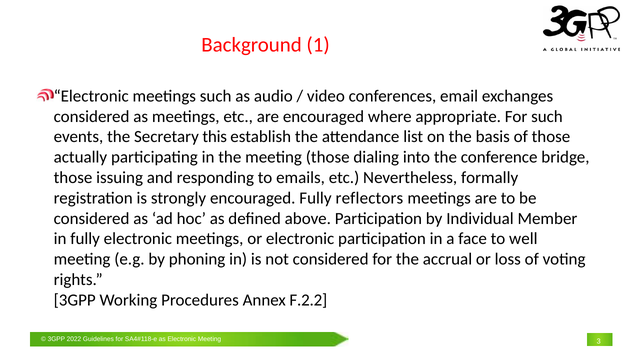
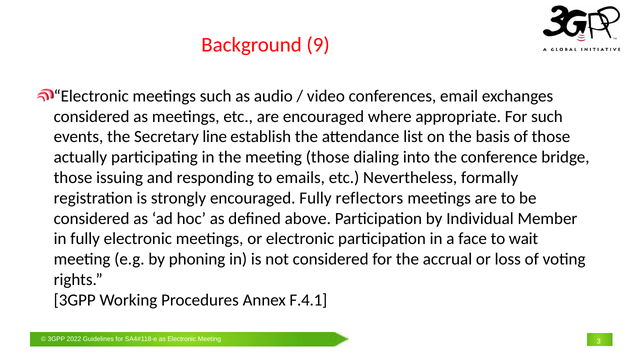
1: 1 -> 9
this: this -> line
well: well -> wait
F.2.2: F.2.2 -> F.4.1
